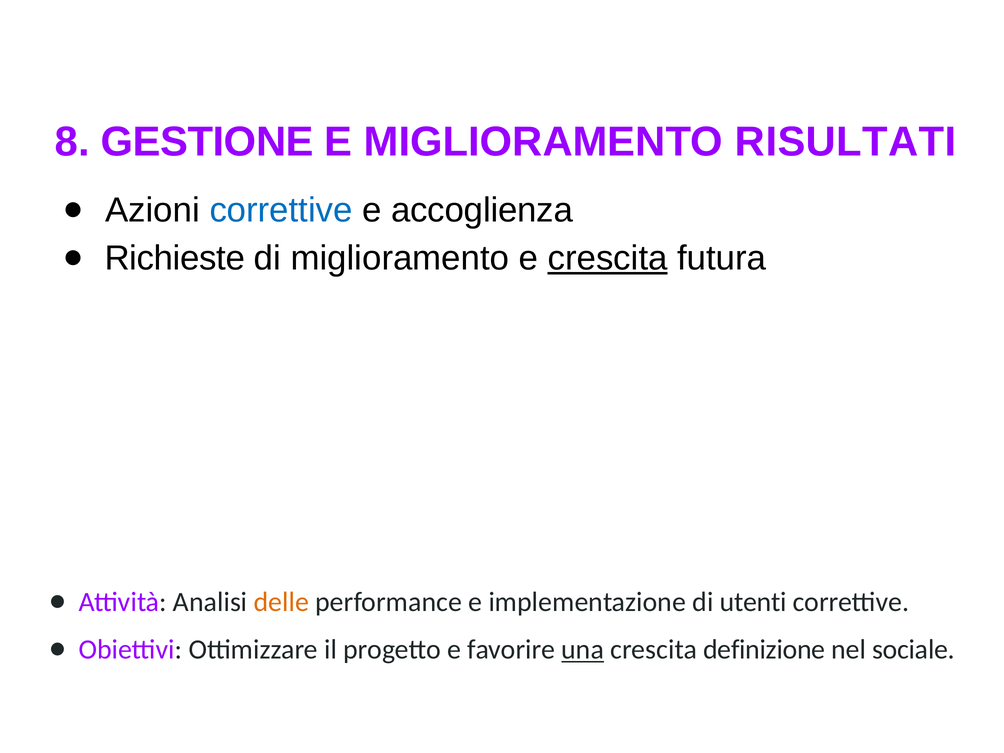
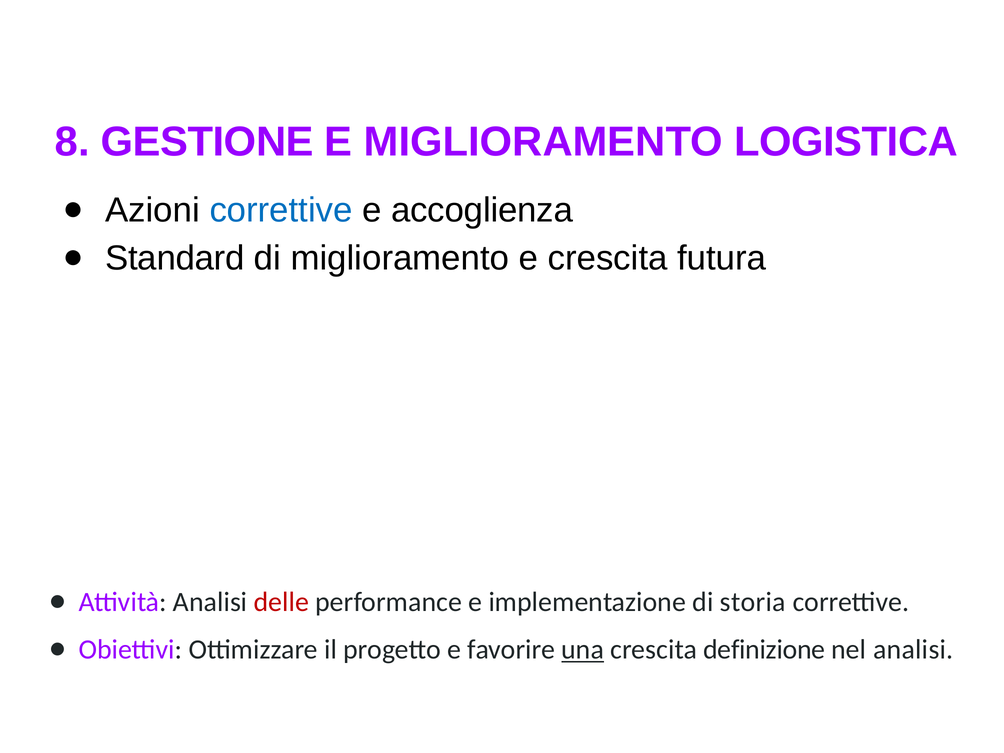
RISULTATI: RISULTATI -> LOGISTICA
Richieste: Richieste -> Standard
crescita at (608, 258) underline: present -> none
delle colour: orange -> red
utenti: utenti -> storia
nel sociale: sociale -> analisi
